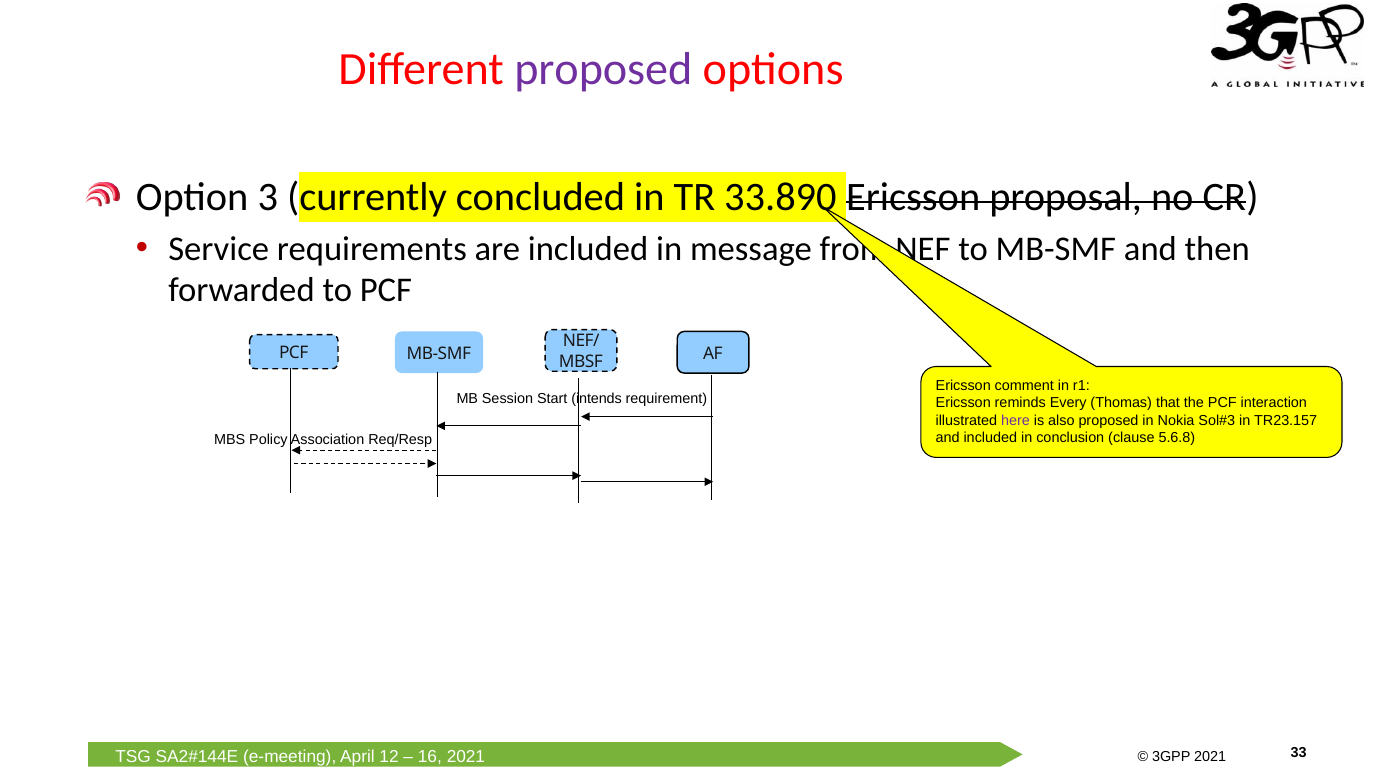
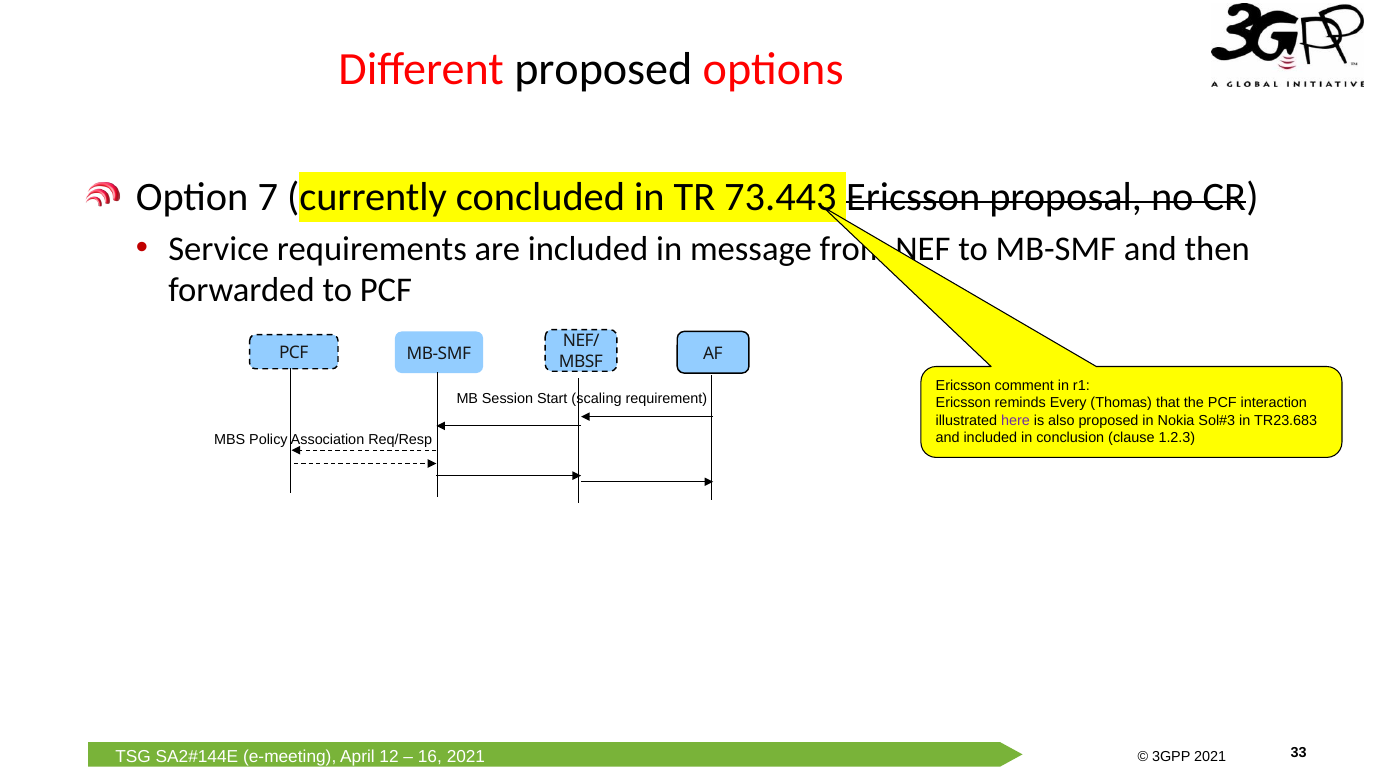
proposed at (603, 69) colour: purple -> black
3: 3 -> 7
33.890: 33.890 -> 73.443
intends: intends -> scaling
TR23.157: TR23.157 -> TR23.683
5.6.8: 5.6.8 -> 1.2.3
